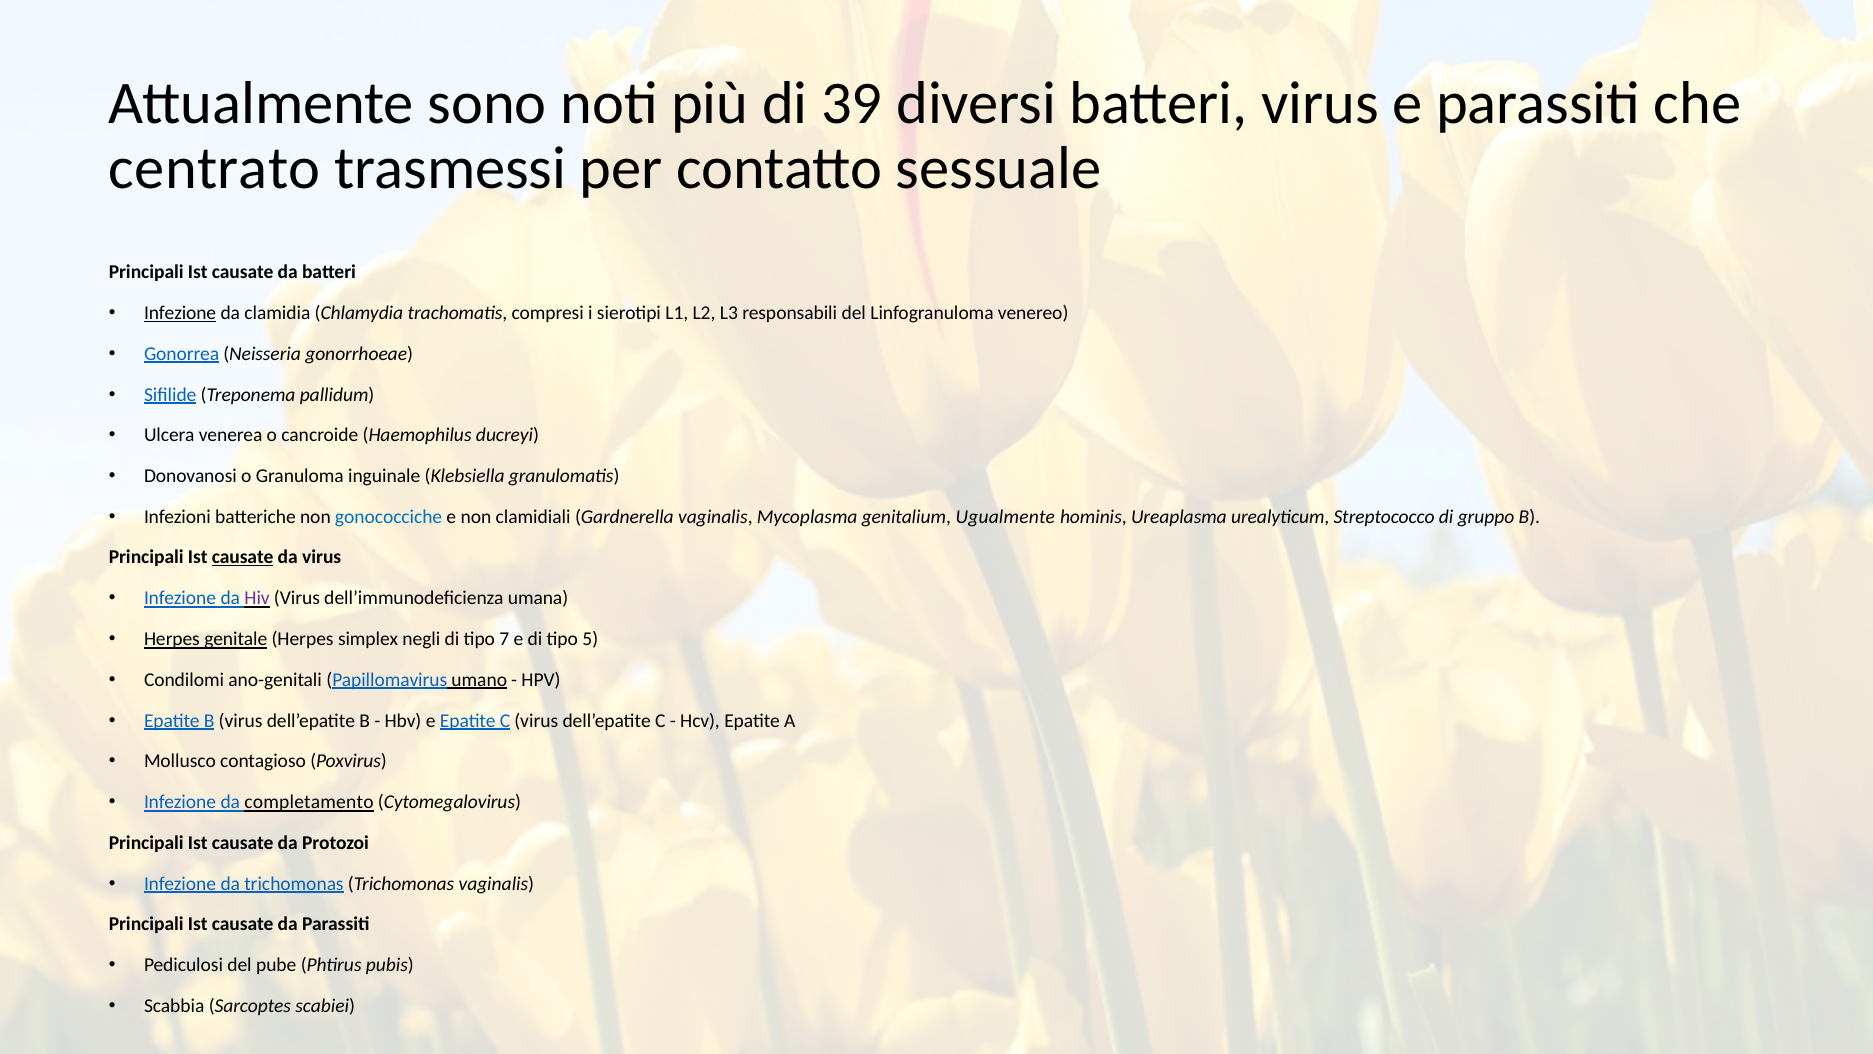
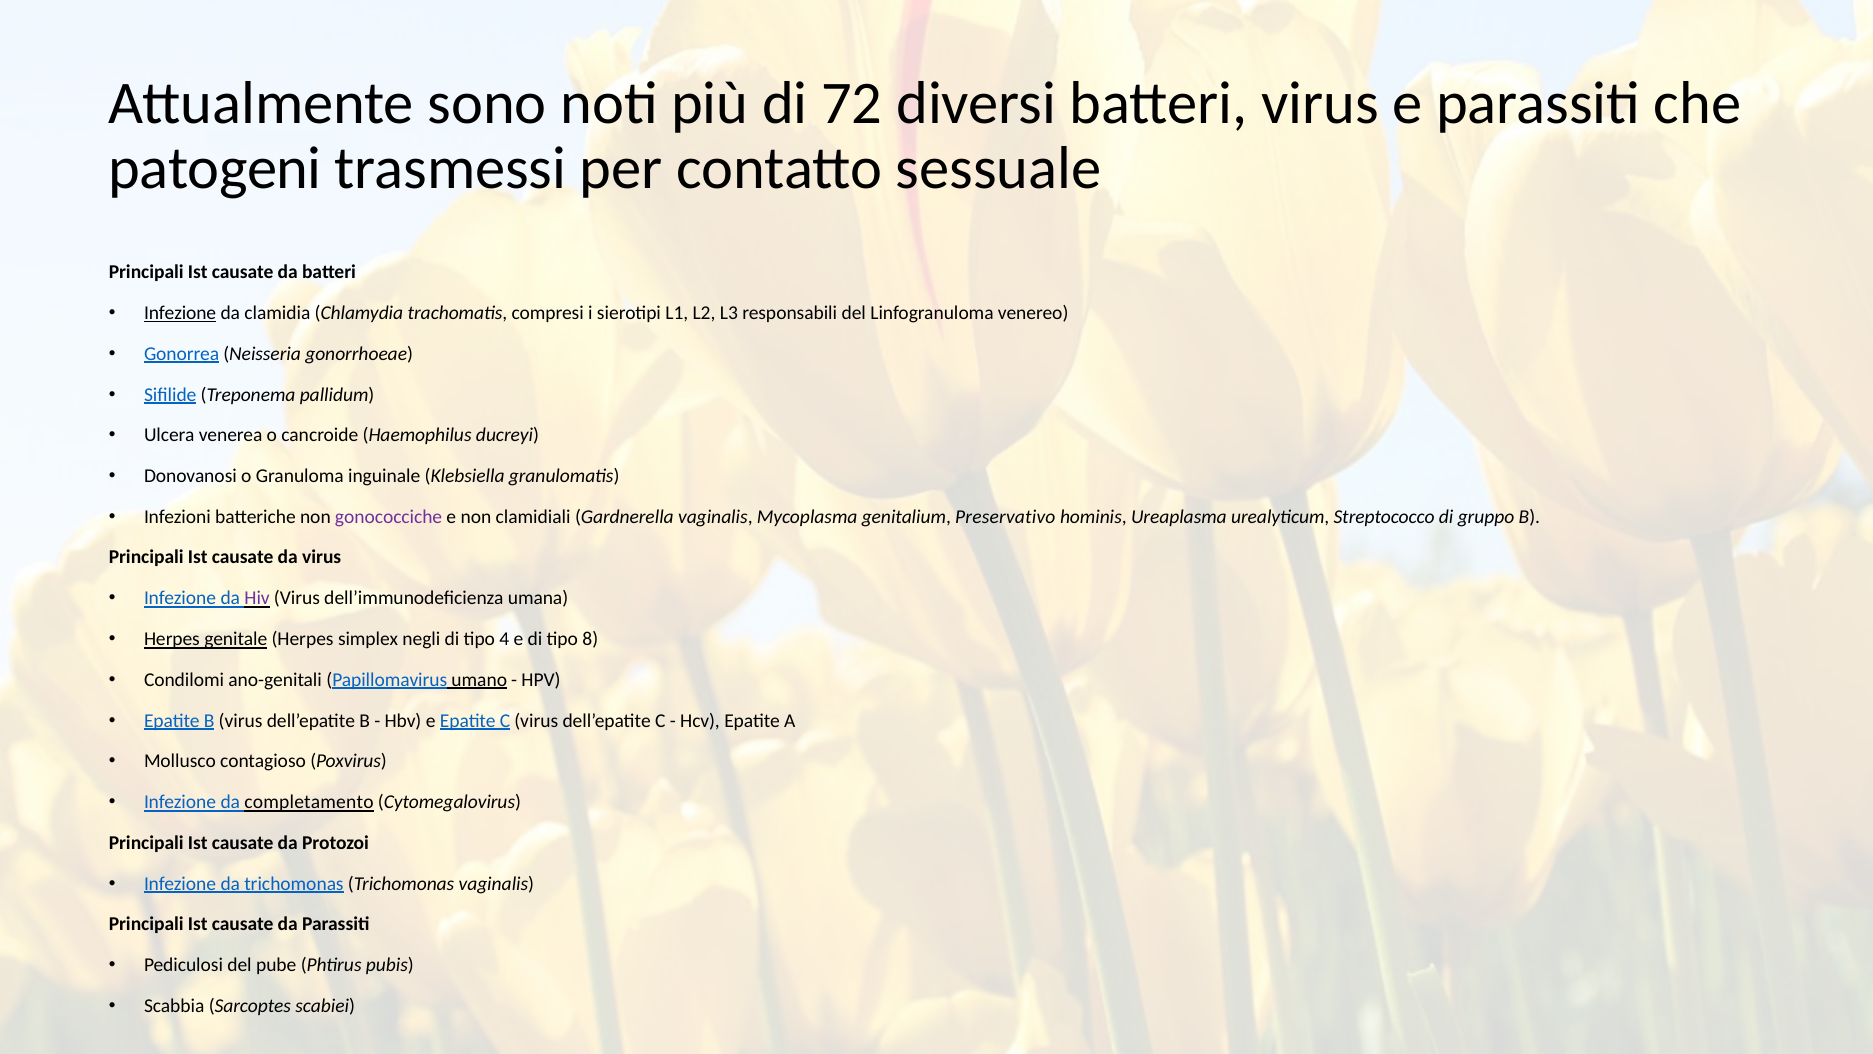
39: 39 -> 72
centrato: centrato -> patogeni
gonococciche colour: blue -> purple
Ugualmente: Ugualmente -> Preservativo
causate at (243, 557) underline: present -> none
7: 7 -> 4
5: 5 -> 8
